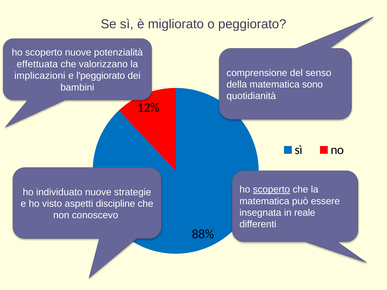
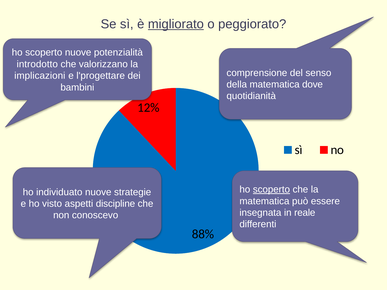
migliorato underline: none -> present
effettuata: effettuata -> introdotto
l'peggiorato: l'peggiorato -> l'progettare
sono: sono -> dove
